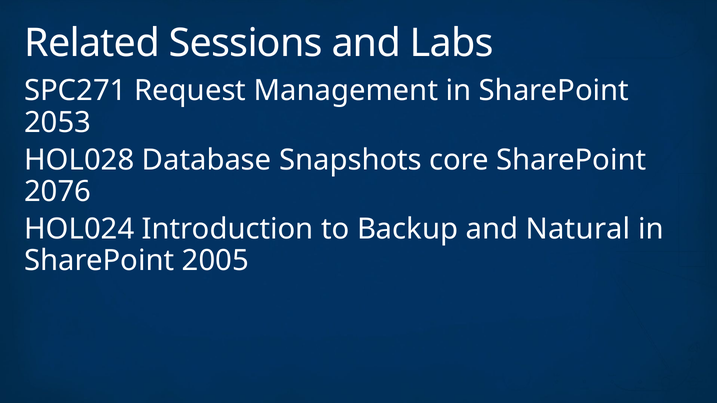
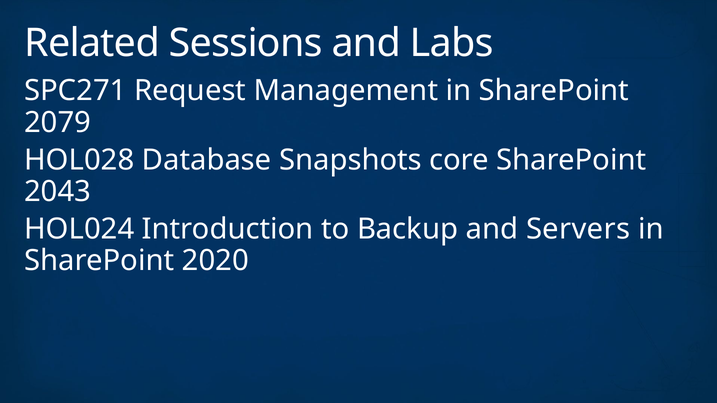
2053: 2053 -> 2079
2076: 2076 -> 2043
Natural: Natural -> Servers
2005: 2005 -> 2020
